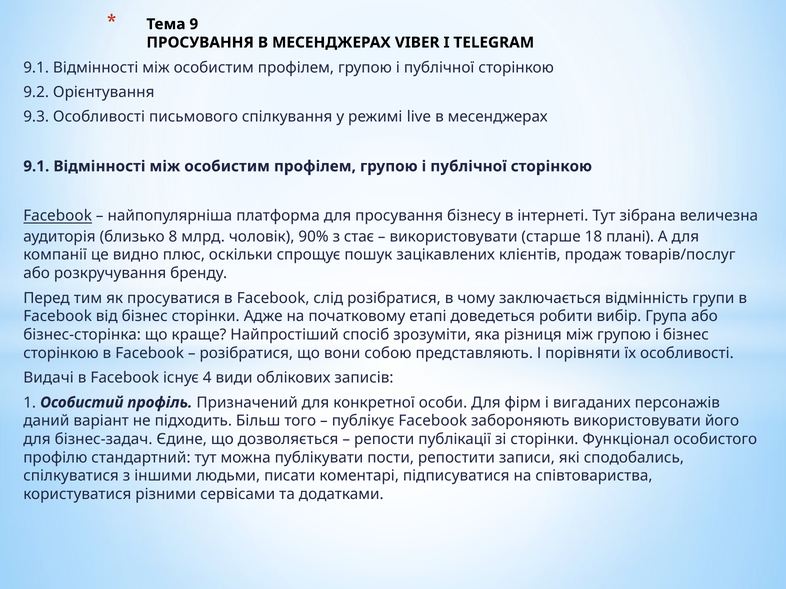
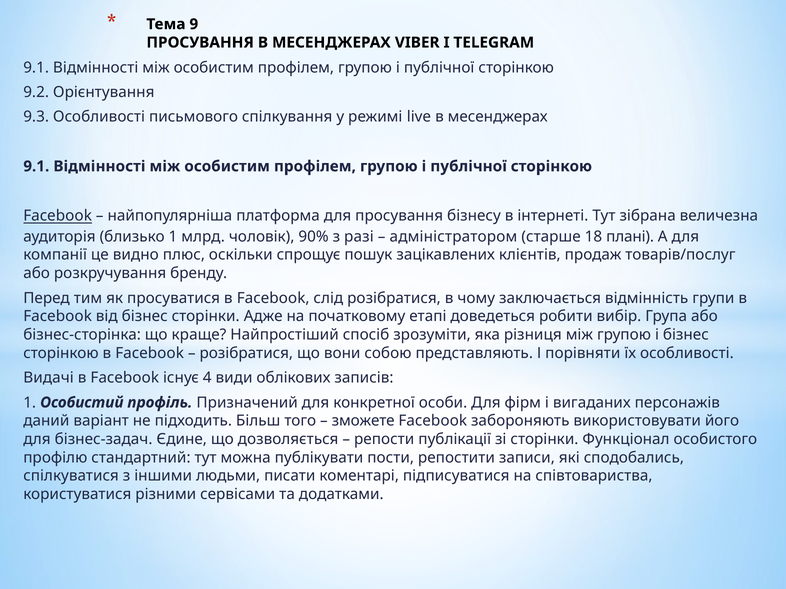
близько 8: 8 -> 1
стає: стає -> разі
використовувати at (454, 237): використовувати -> адміністратором
публікує: публікує -> зможете
